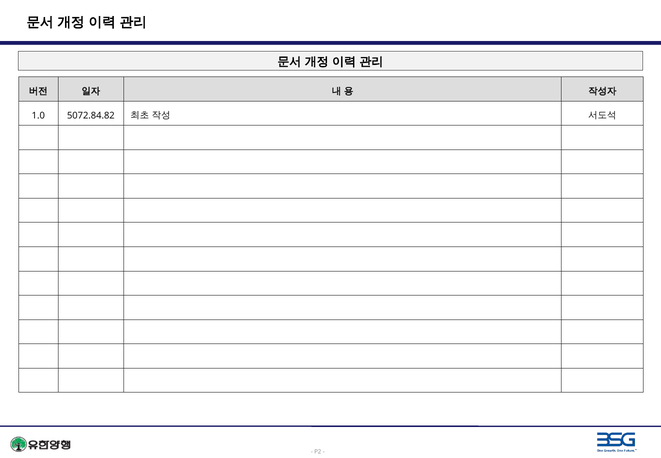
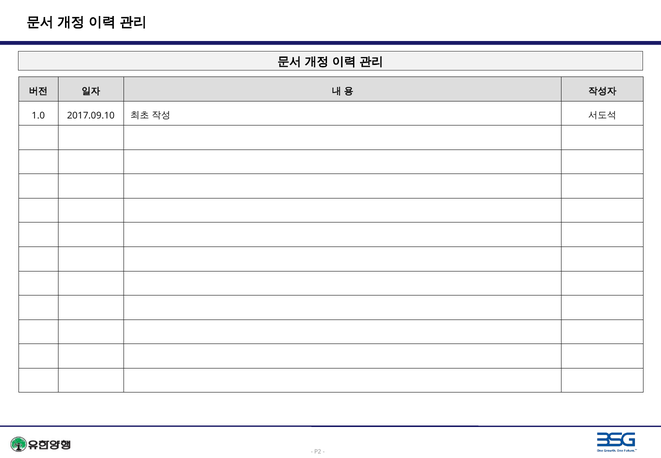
5072.84.82: 5072.84.82 -> 2017.09.10
